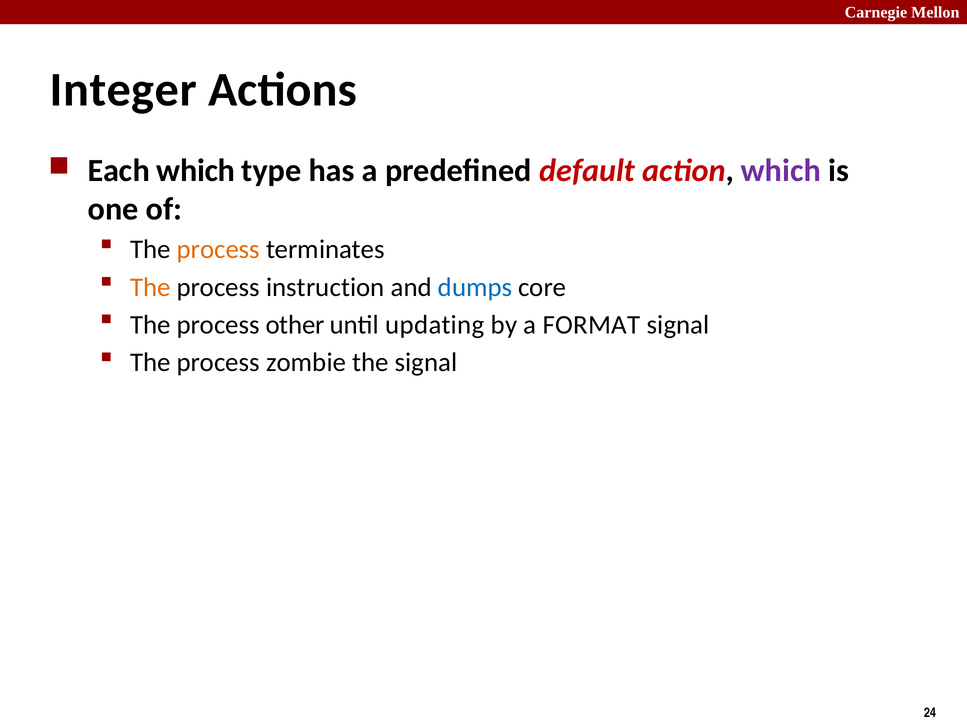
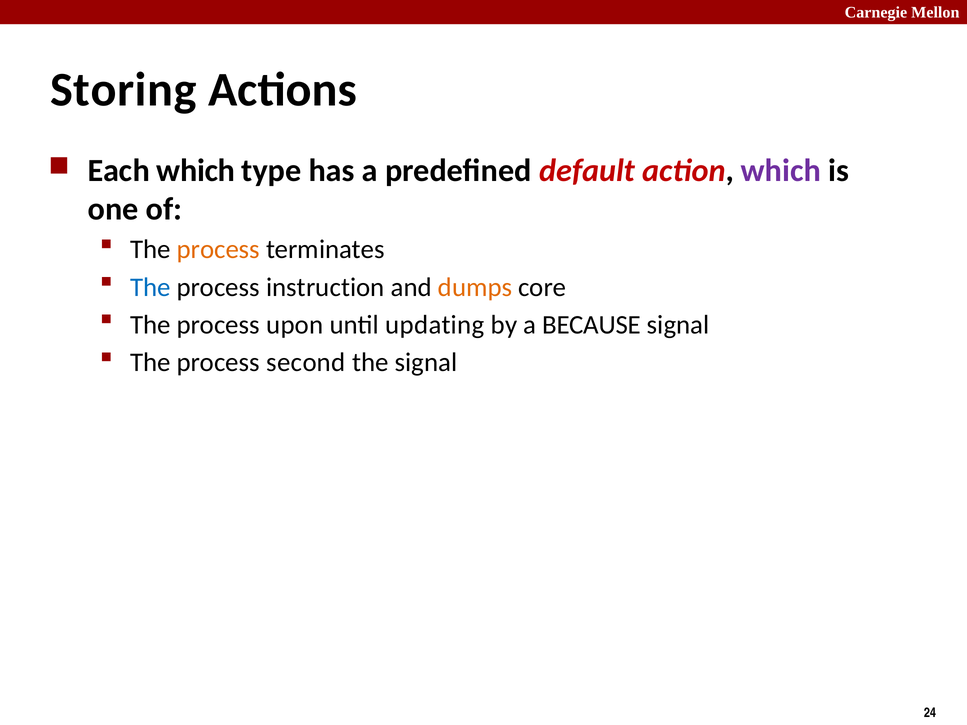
Integer: Integer -> Storing
The at (150, 287) colour: orange -> blue
dumps colour: blue -> orange
other: other -> upon
FORMAT: FORMAT -> BECAUSE
zombie: zombie -> second
